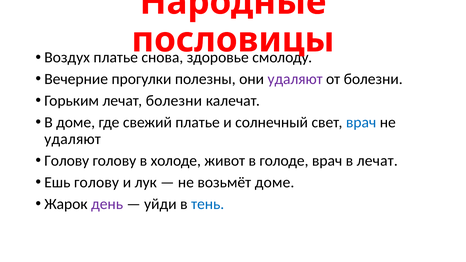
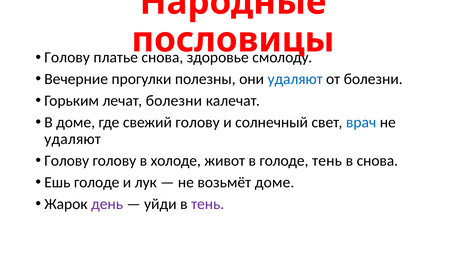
Воздух at (67, 57): Воздух -> Голову
удаляют at (295, 79) colour: purple -> blue
свежий платье: платье -> голову
голоде врач: врач -> тень
в лечат: лечат -> снова
Ешь голову: голову -> голоде
тень at (208, 204) colour: blue -> purple
